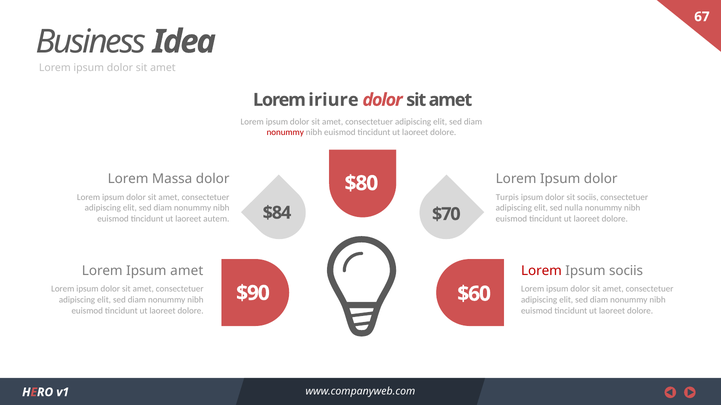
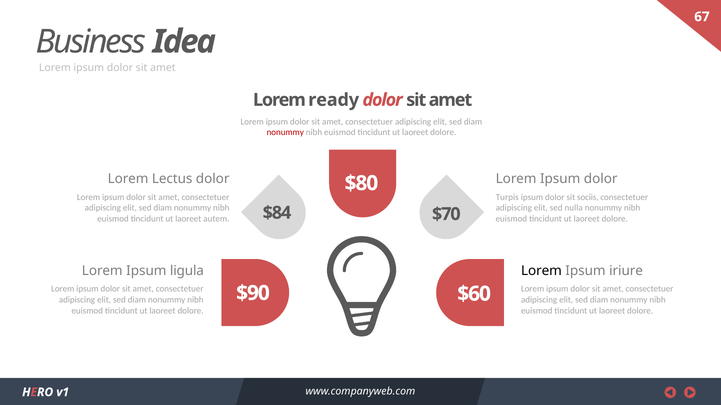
iriure: iriure -> ready
Massa: Massa -> Lectus
Ipsum amet: amet -> ligula
Lorem at (541, 271) colour: red -> black
Ipsum sociis: sociis -> iriure
